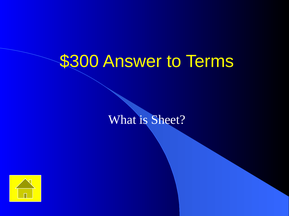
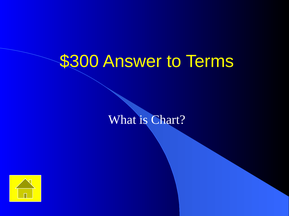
Sheet: Sheet -> Chart
